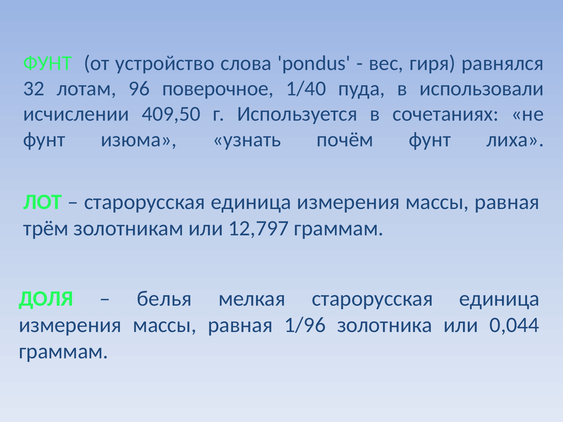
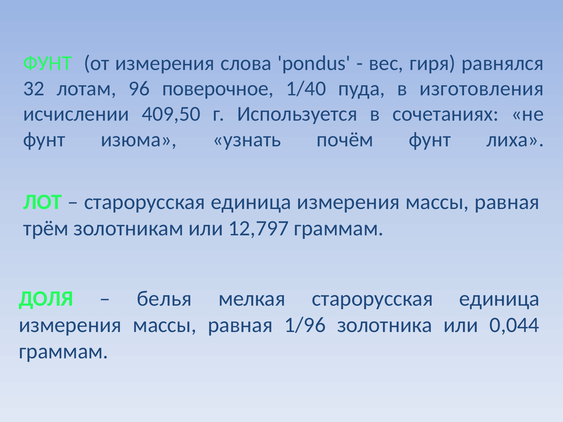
от устройство: устройство -> измерения
использовали: использовали -> изготовления
